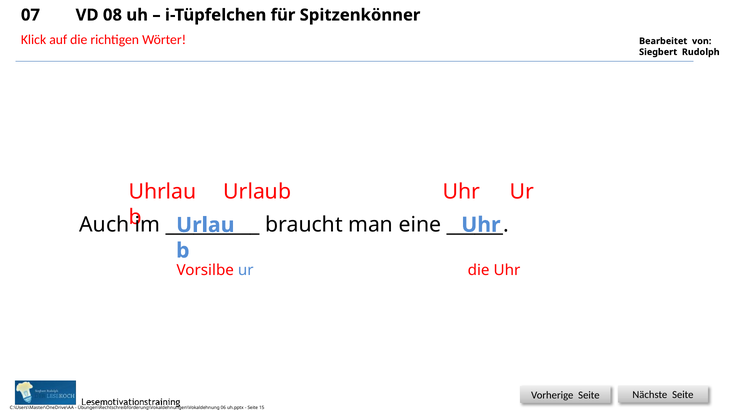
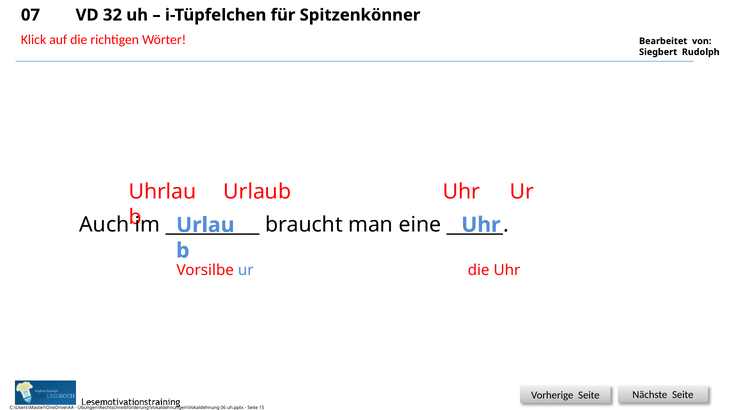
08: 08 -> 32
